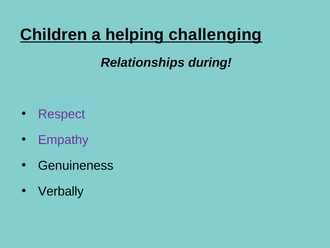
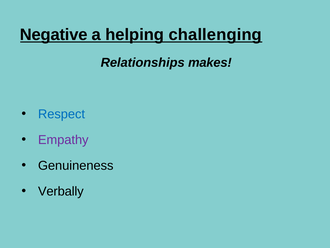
Children: Children -> Negative
during: during -> makes
Respect colour: purple -> blue
